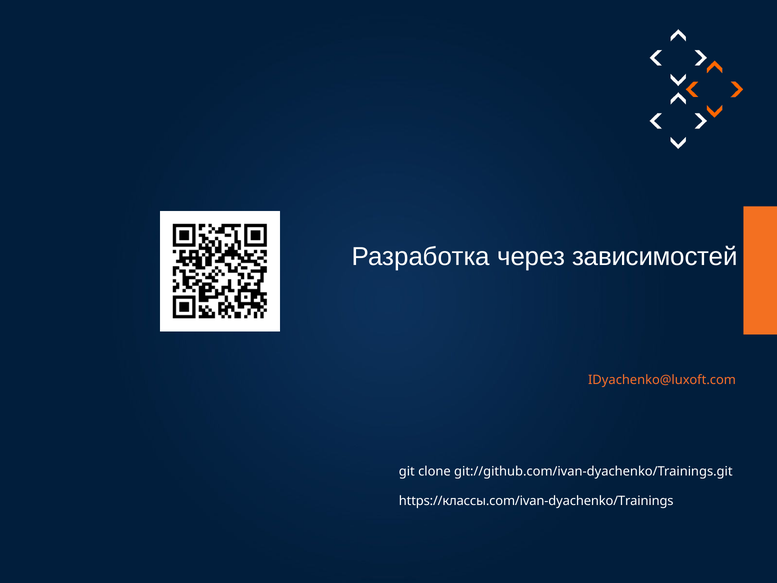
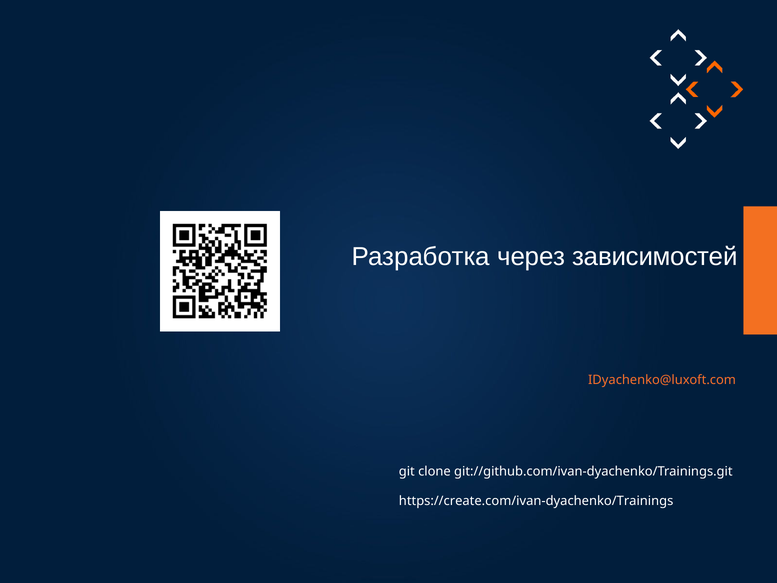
https://классы.com/ivan-dyachenko/Trainings: https://классы.com/ivan-dyachenko/Trainings -> https://create.com/ivan-dyachenko/Trainings
